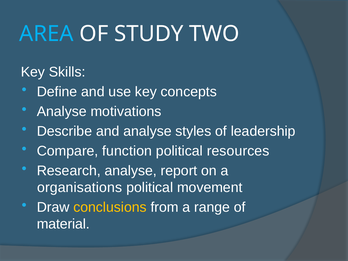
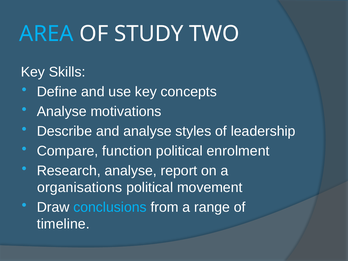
resources: resources -> enrolment
conclusions colour: yellow -> light blue
material: material -> timeline
